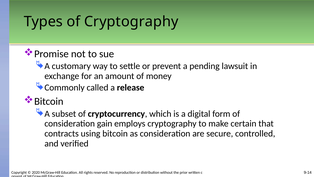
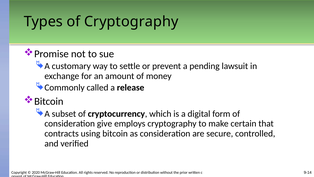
gain: gain -> give
